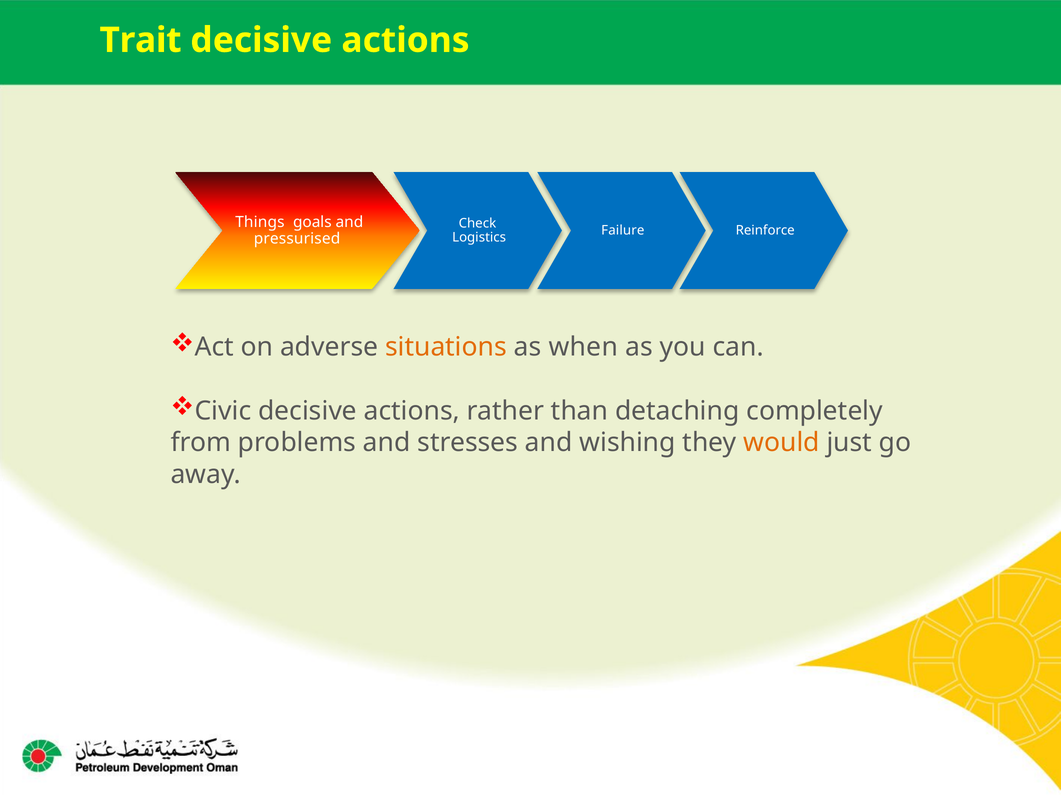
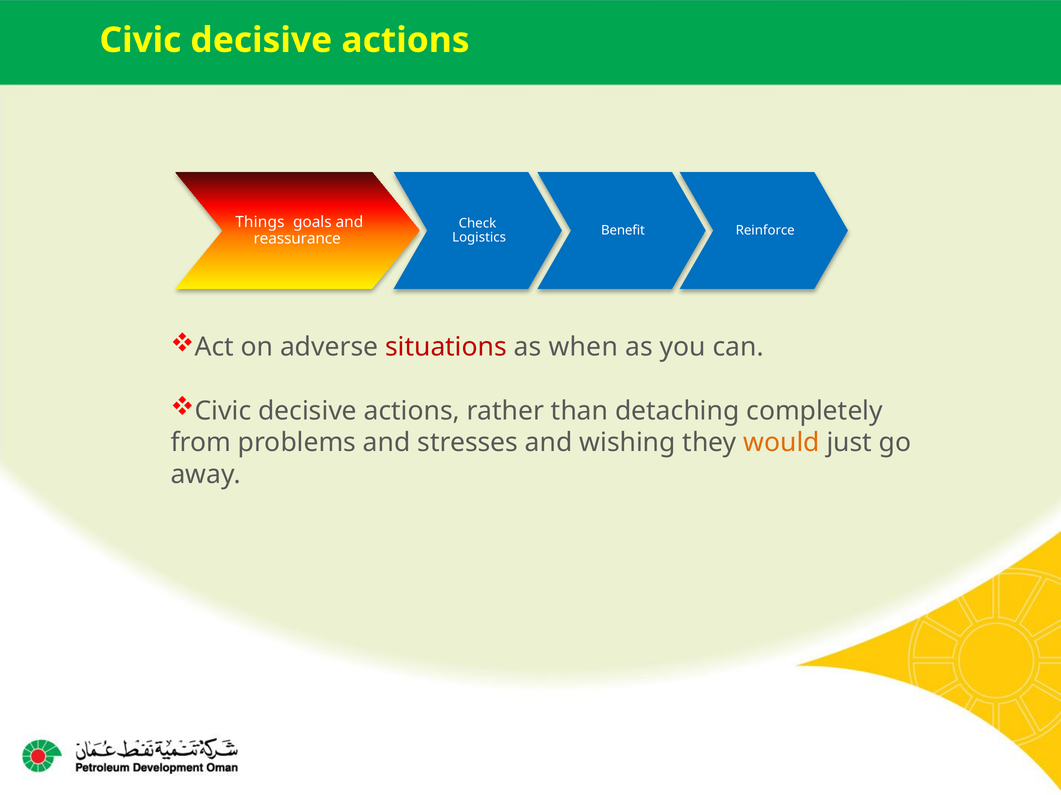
Trait at (140, 40): Trait -> Civic
Failure: Failure -> Benefit
pressurised: pressurised -> reassurance
situations colour: orange -> red
